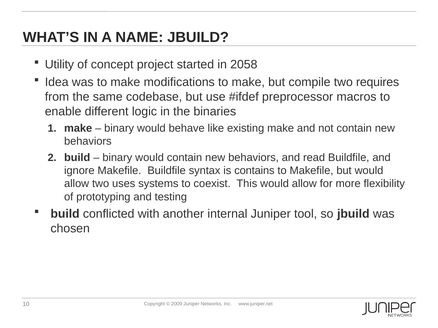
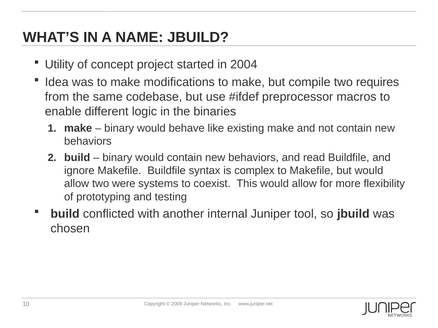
2058: 2058 -> 2004
contains: contains -> complex
uses: uses -> were
